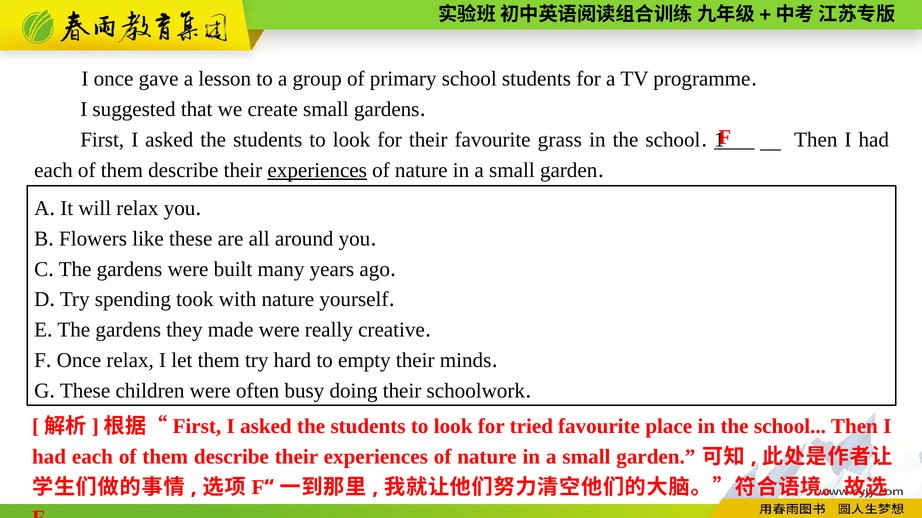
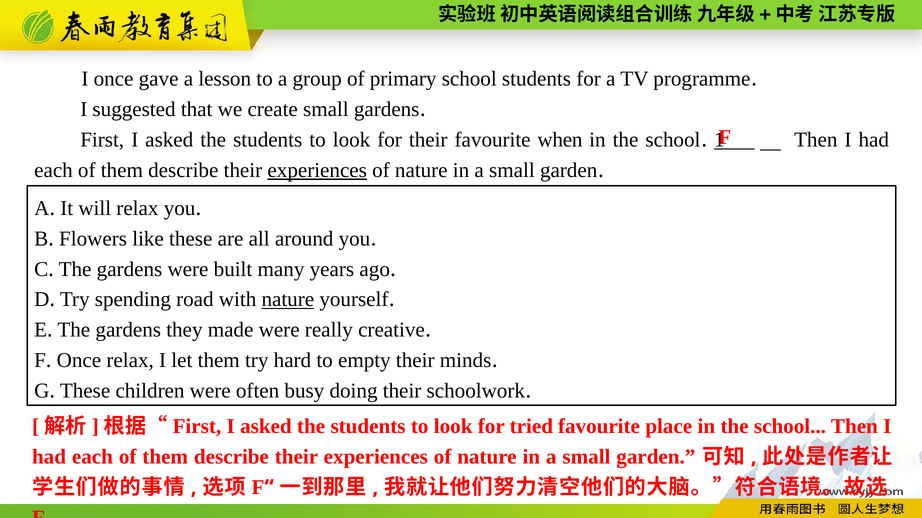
grass: grass -> when
took: took -> road
nature at (288, 300) underline: none -> present
